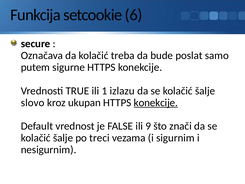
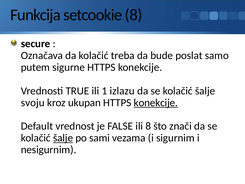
setcookie 6: 6 -> 8
slovo: slovo -> svoju
ili 9: 9 -> 8
šalje at (63, 138) underline: none -> present
treci: treci -> sami
